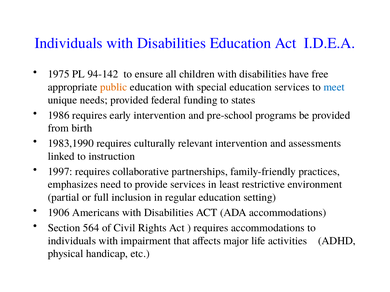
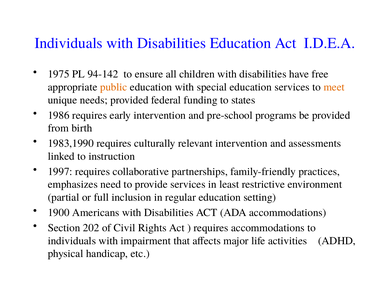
meet colour: blue -> orange
1906: 1906 -> 1900
564: 564 -> 202
